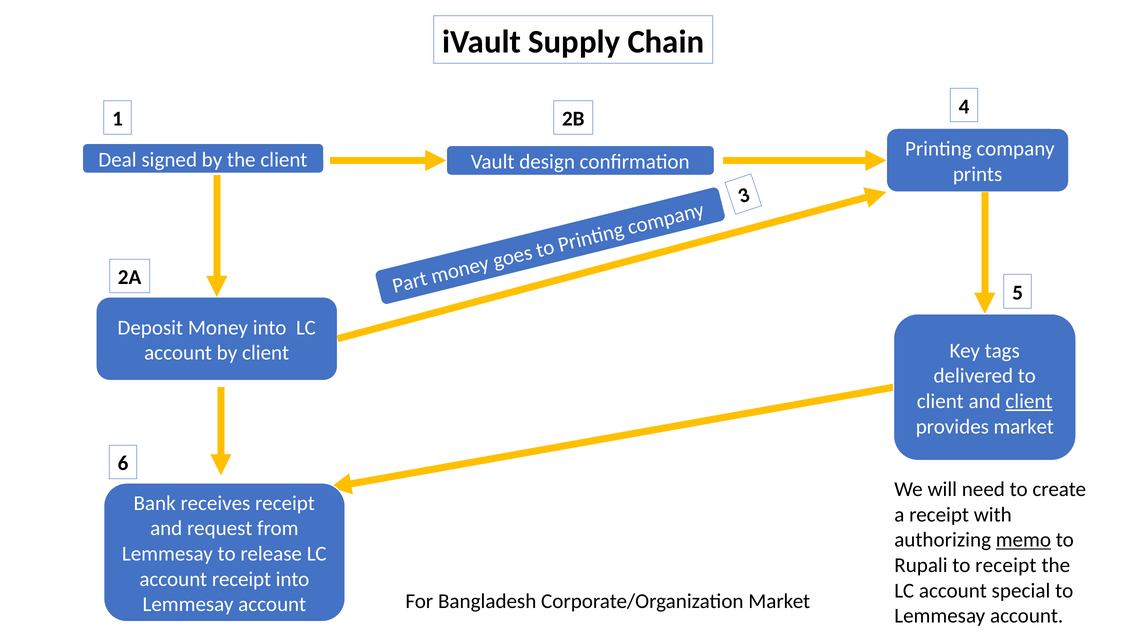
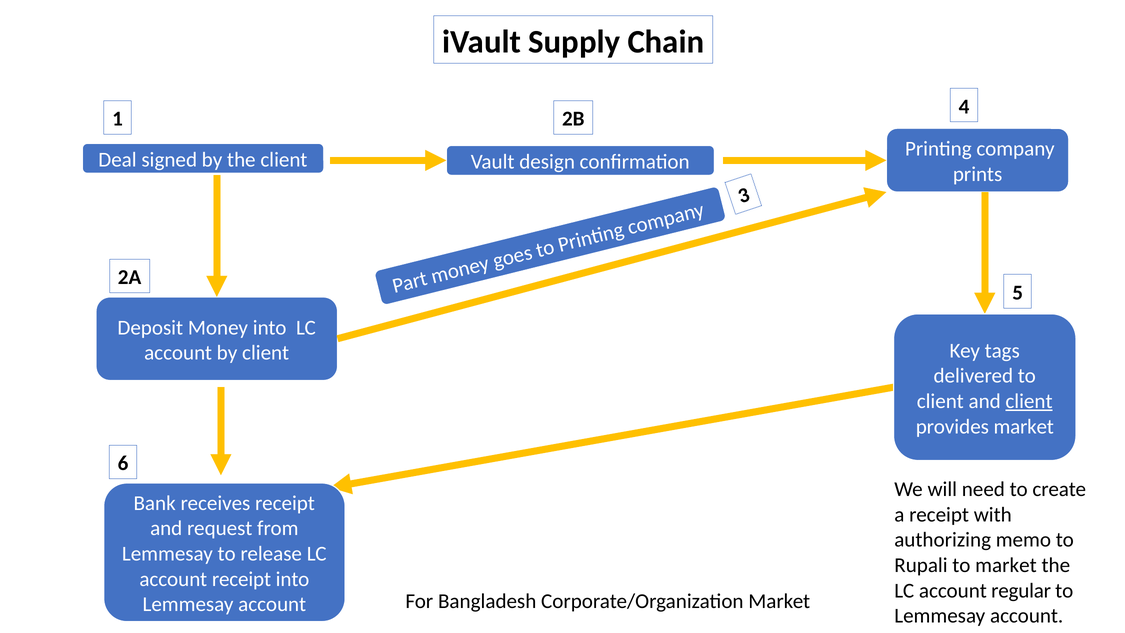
memo underline: present -> none
to receipt: receipt -> market
special: special -> regular
